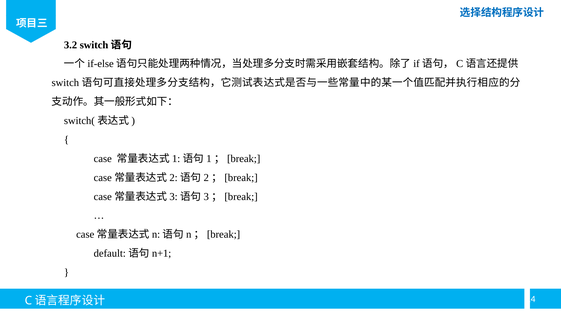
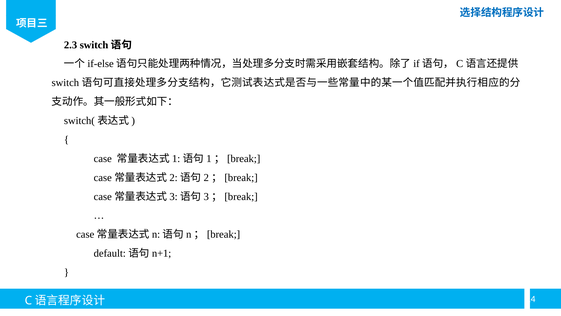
3.2: 3.2 -> 2.3
